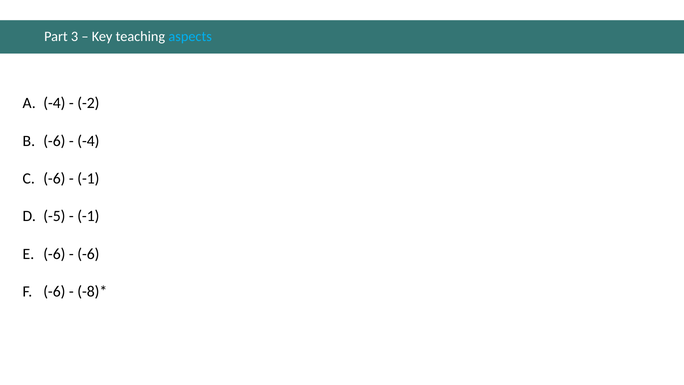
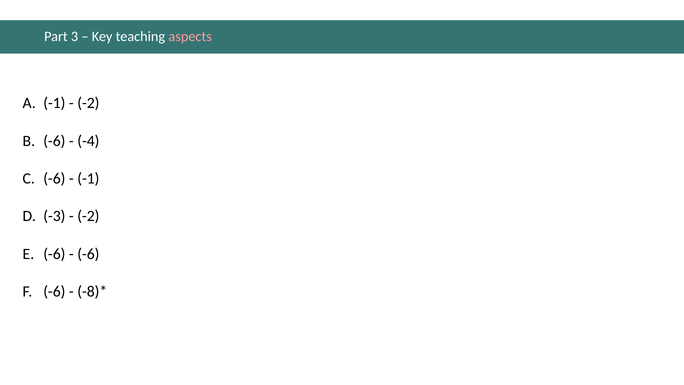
aspects colour: light blue -> pink
-4 at (54, 103): -4 -> -1
-5: -5 -> -3
-1 at (88, 216): -1 -> -2
